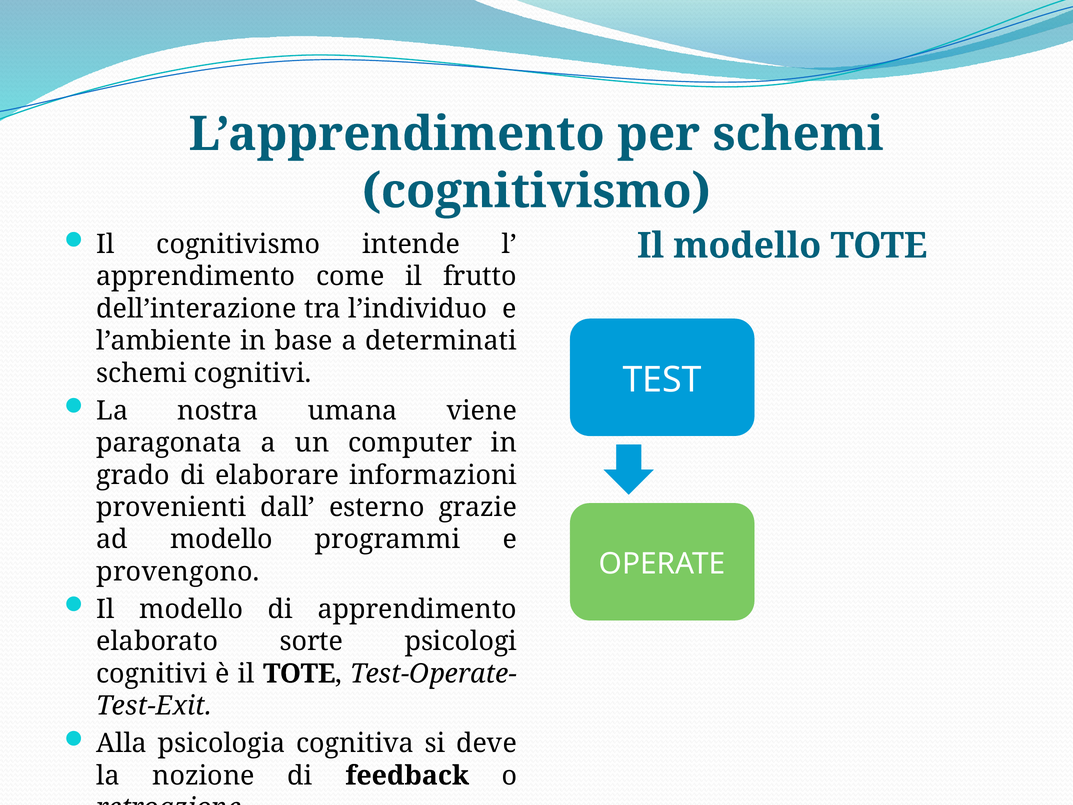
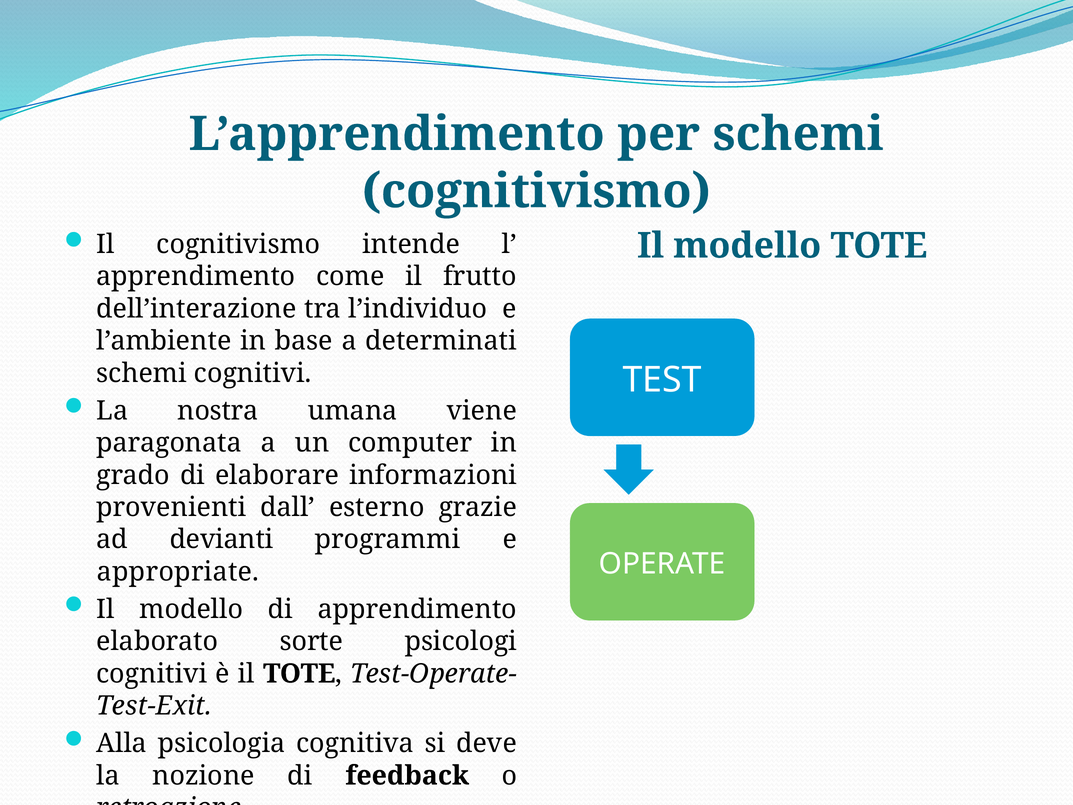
ad modello: modello -> devianti
provengono: provengono -> appropriate
